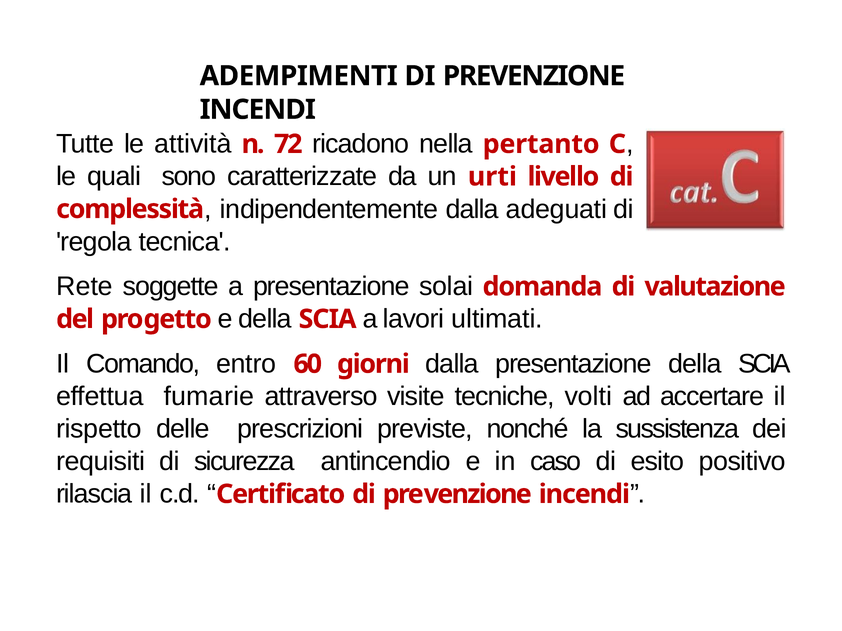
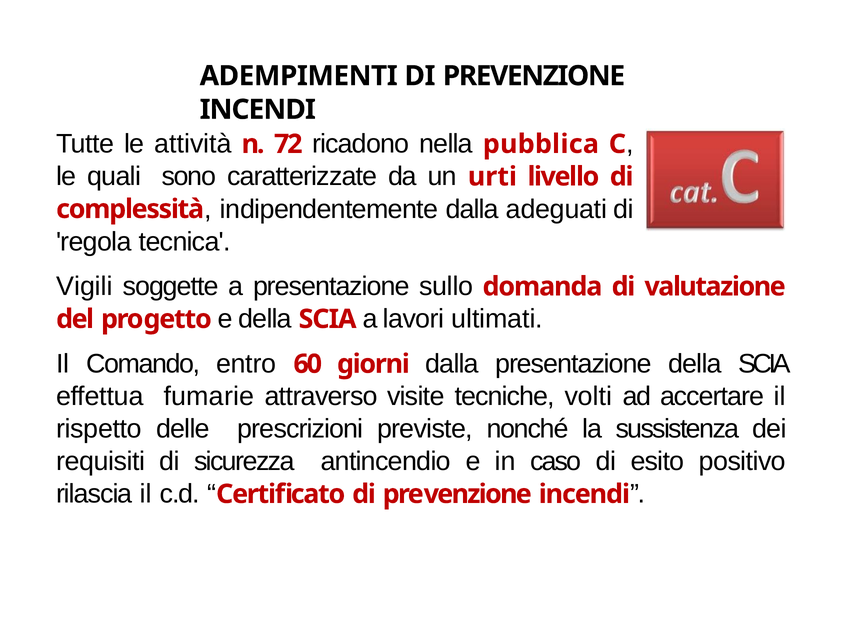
pertanto: pertanto -> pubblica
Rete: Rete -> Vigili
solai: solai -> sullo
